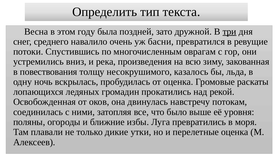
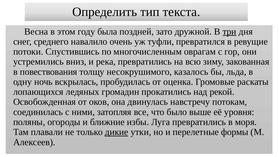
басни: басни -> туфли
река произведения: произведения -> превратились
дикие underline: none -> present
перелетные оценка: оценка -> формы
